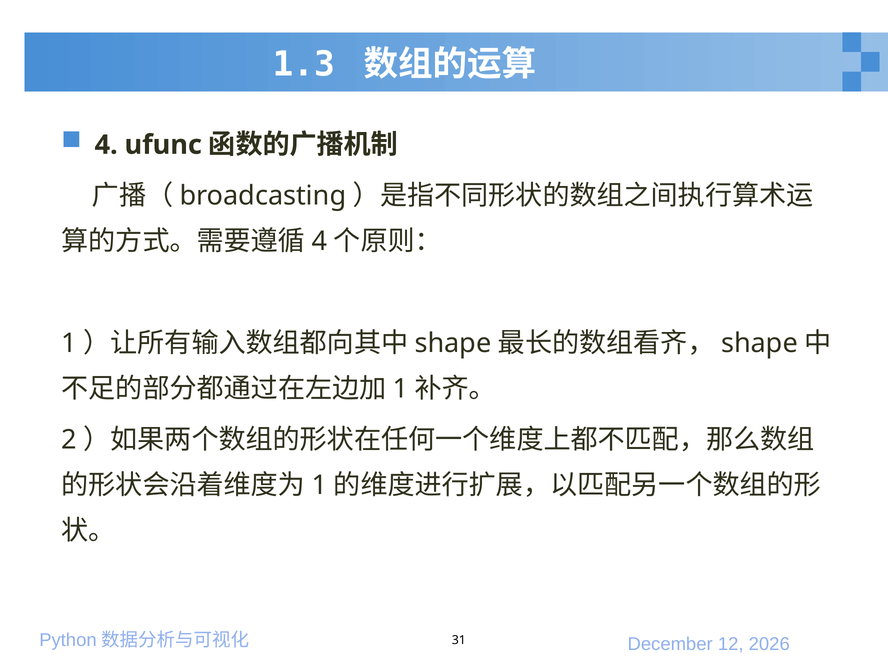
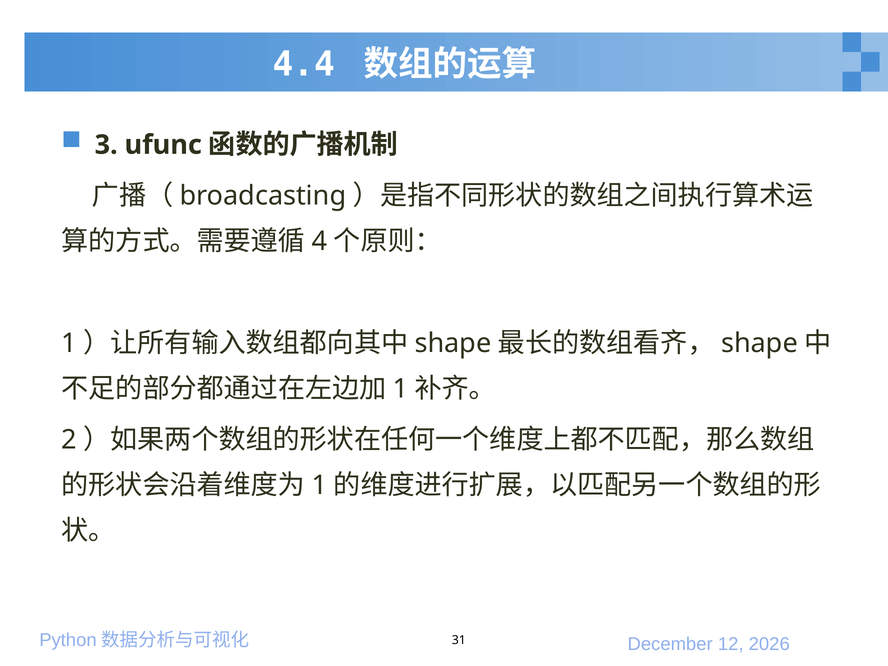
1.3: 1.3 -> 4.4
4 at (106, 145): 4 -> 3
